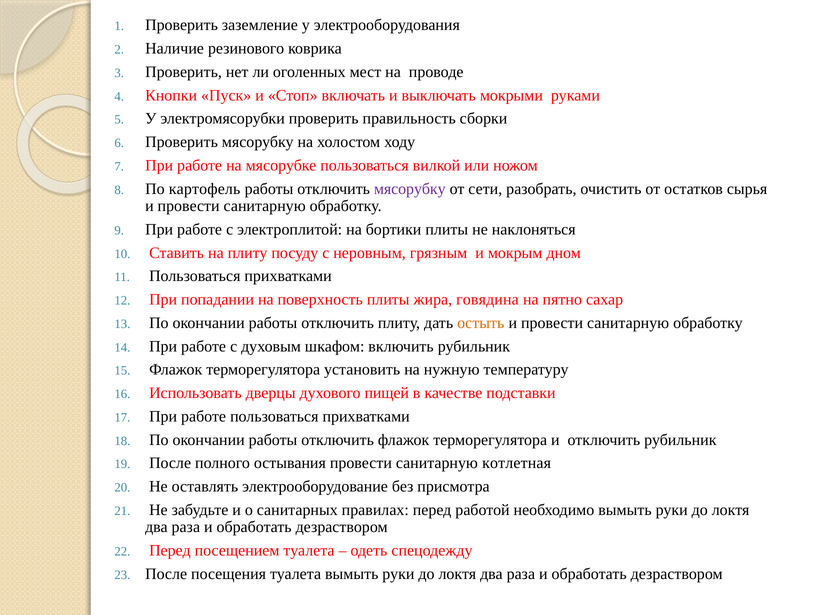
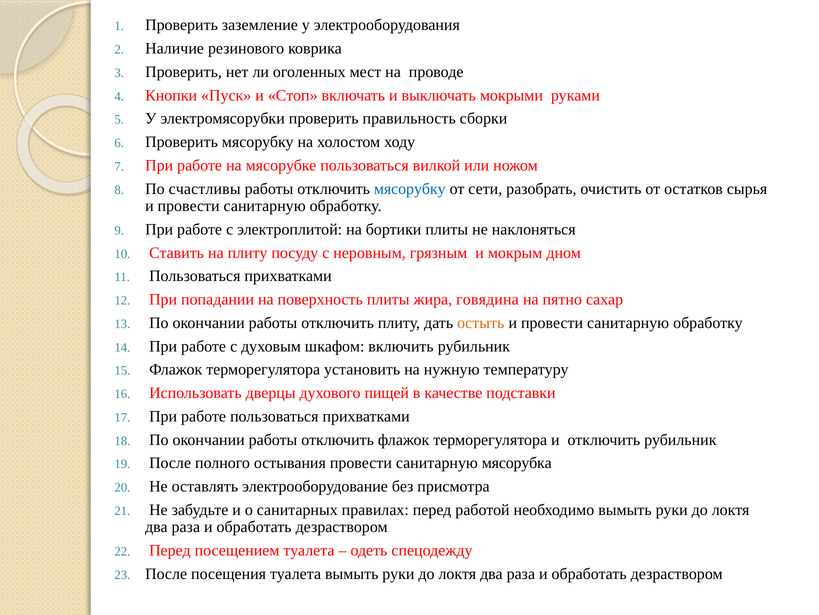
картофель: картофель -> счастливы
мясорубку at (410, 189) colour: purple -> blue
котлетная: котлетная -> мясорубка
